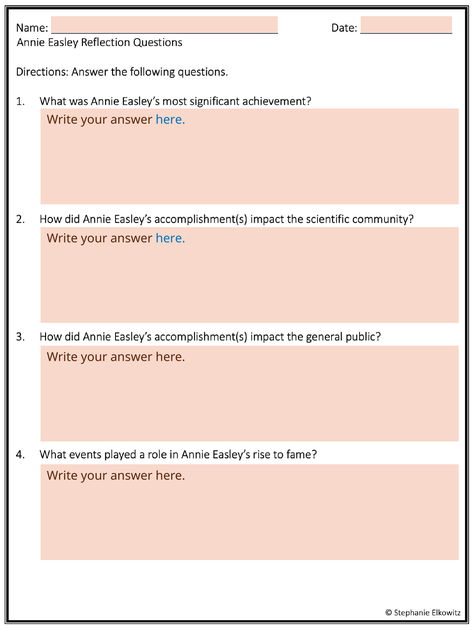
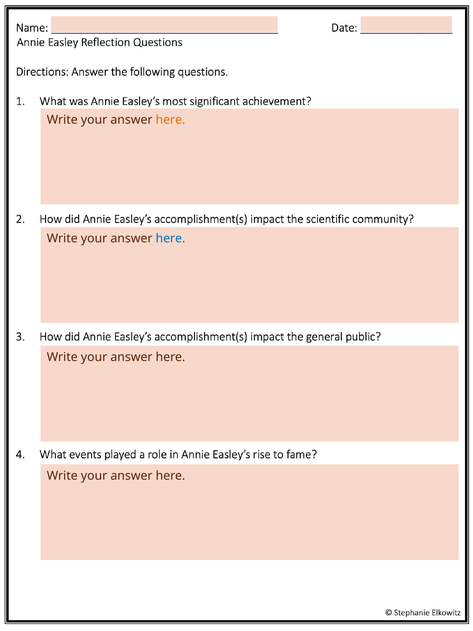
here at (170, 120) colour: blue -> orange
